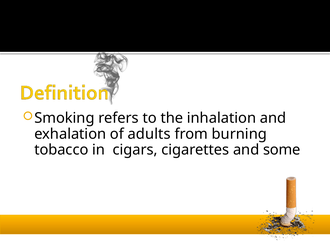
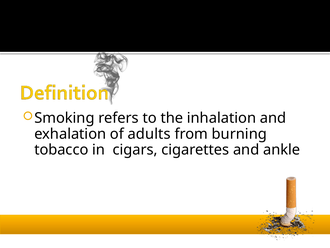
some: some -> ankle
